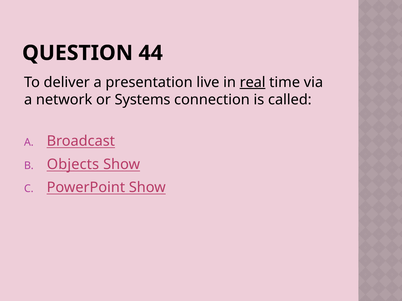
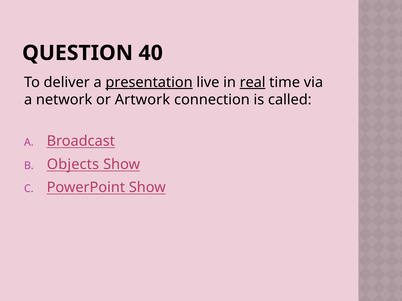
44: 44 -> 40
presentation underline: none -> present
Systems: Systems -> Artwork
